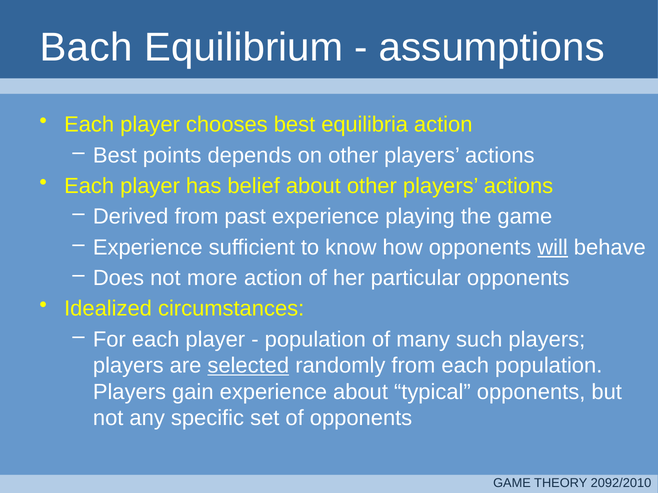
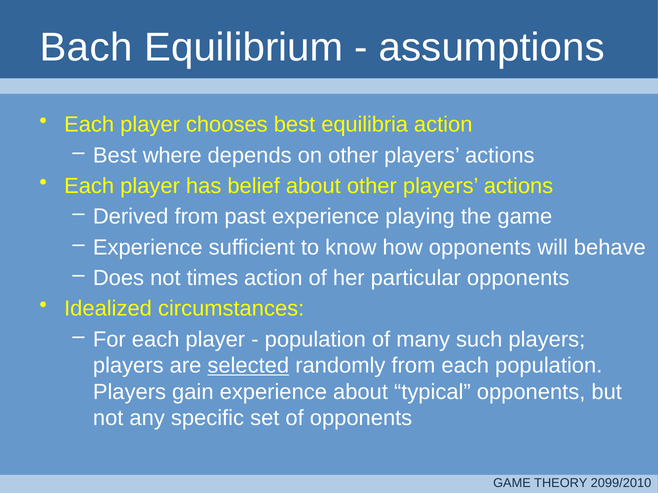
points: points -> where
will underline: present -> none
more: more -> times
2092/2010: 2092/2010 -> 2099/2010
